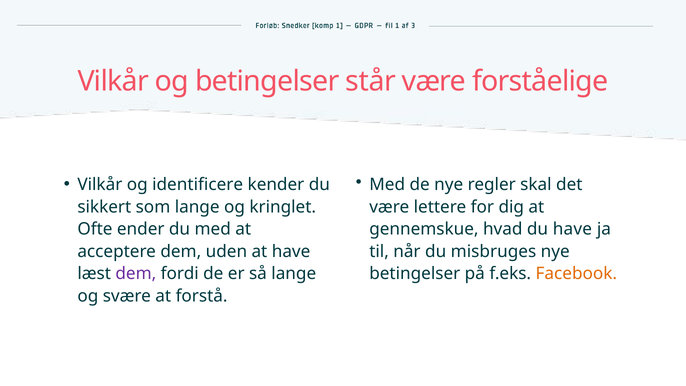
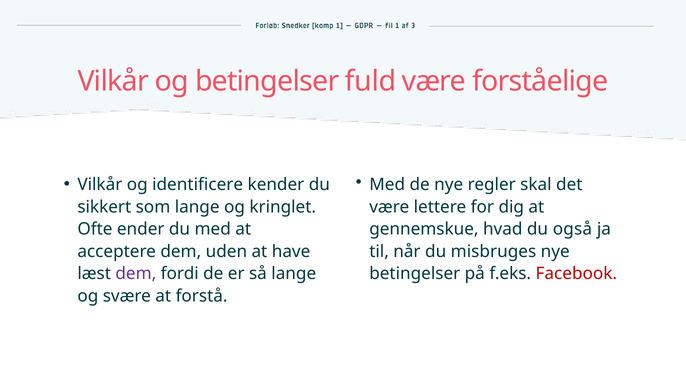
står: står -> fuld
du have: have -> også
Facebook colour: orange -> red
